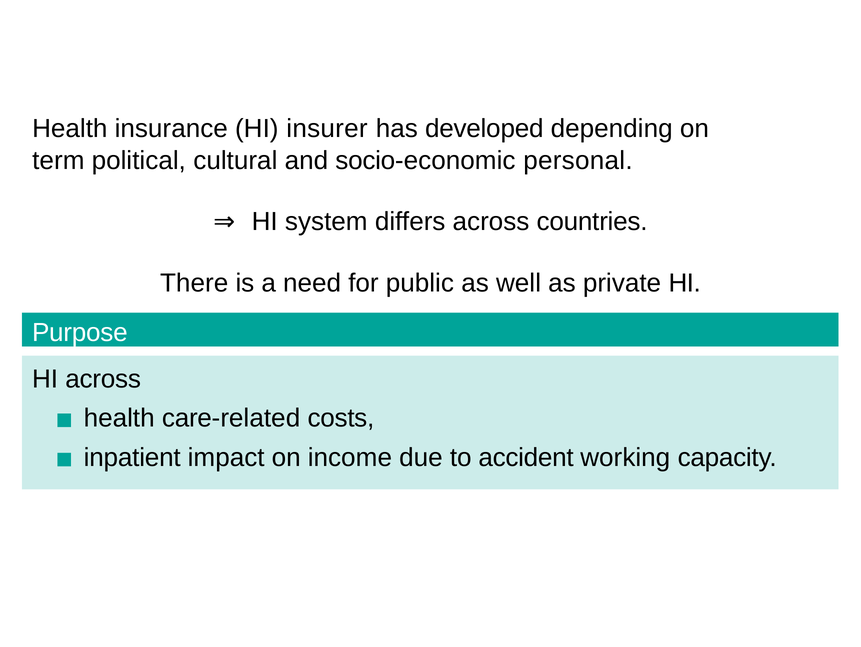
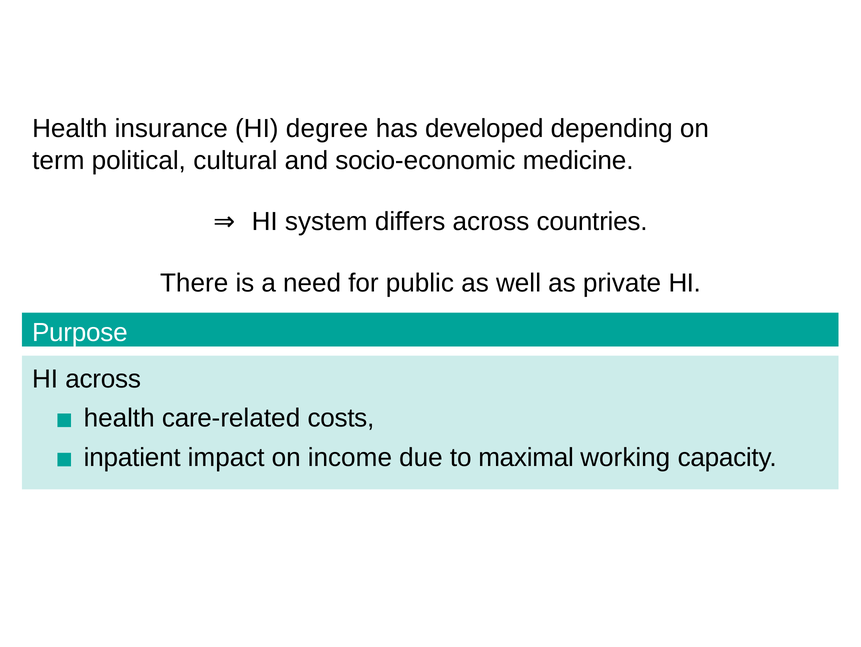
insurer: insurer -> degree
personal: personal -> medicine
accident: accident -> maximal
